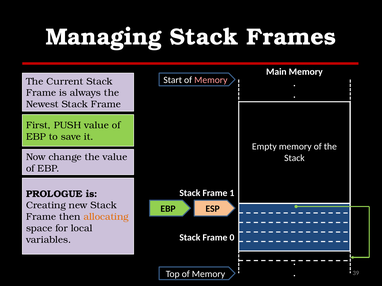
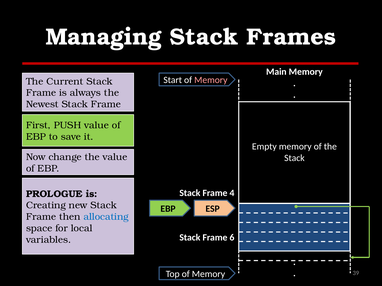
1: 1 -> 4
allocating colour: orange -> blue
0: 0 -> 6
